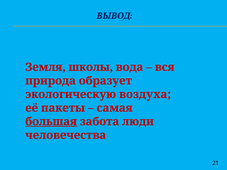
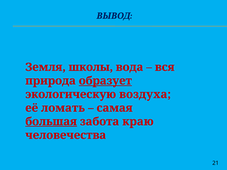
образует underline: none -> present
пакеты: пакеты -> ломать
люди: люди -> краю
